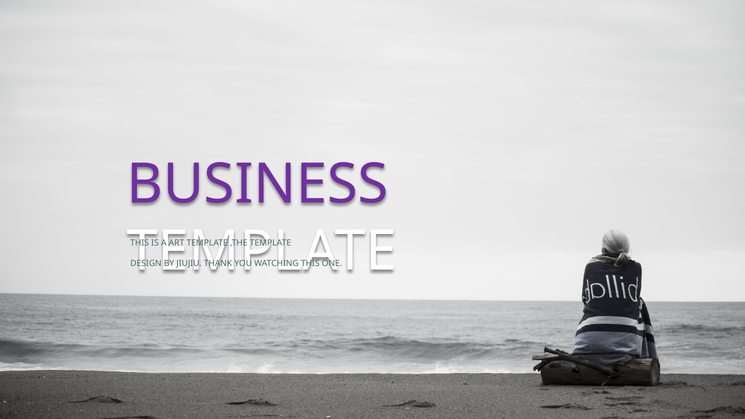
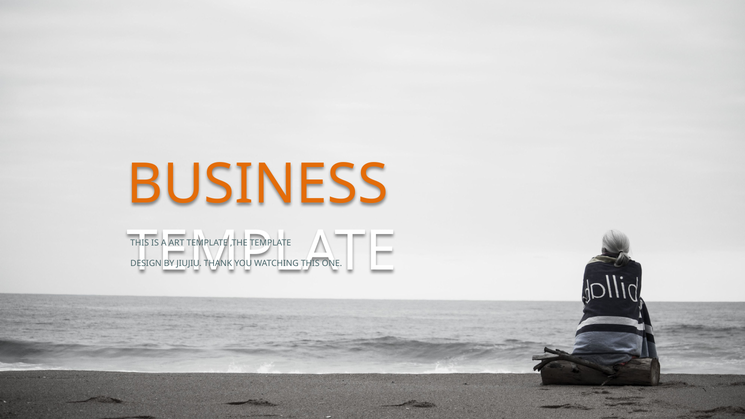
BUSINESS colour: purple -> orange
